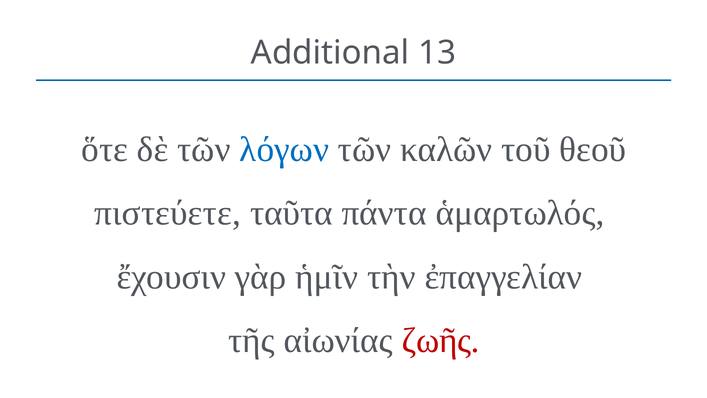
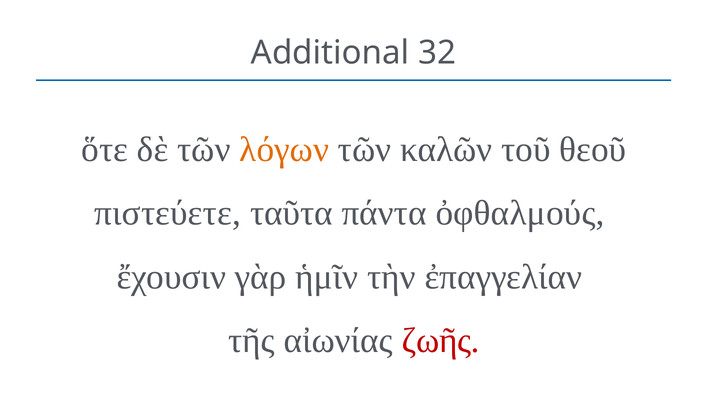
13: 13 -> 32
λόγων colour: blue -> orange
ἁμαρτωλός: ἁμαρτωλός -> ὀφθαλμούς
